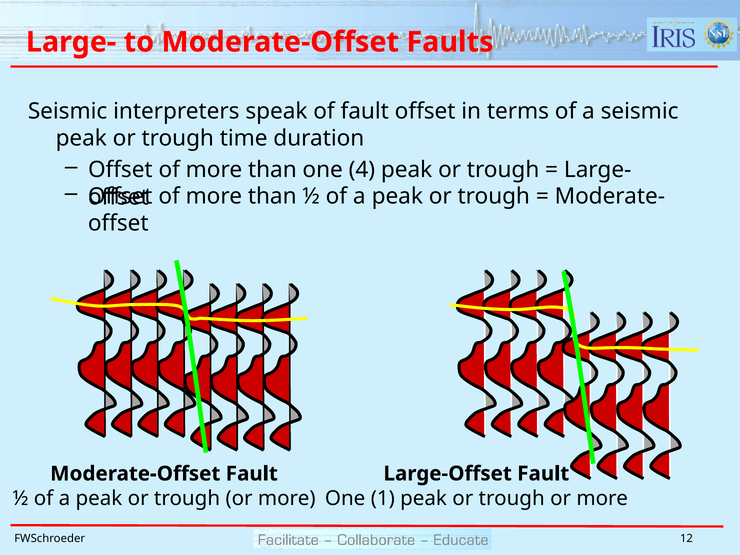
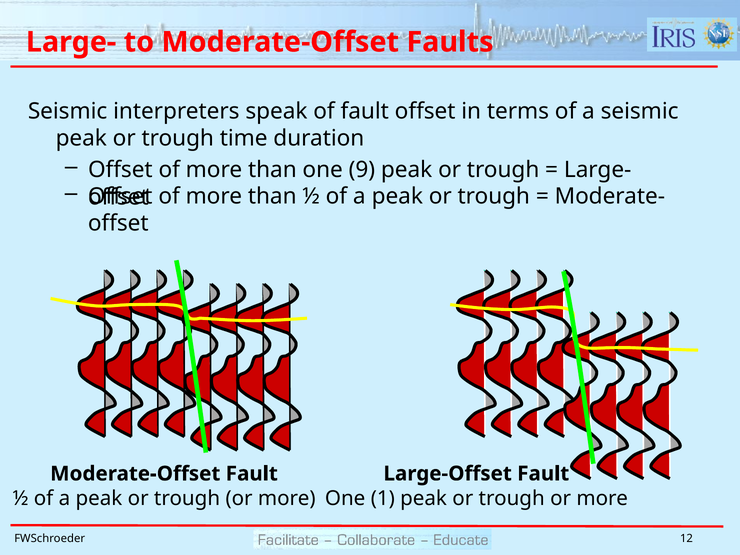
4: 4 -> 9
